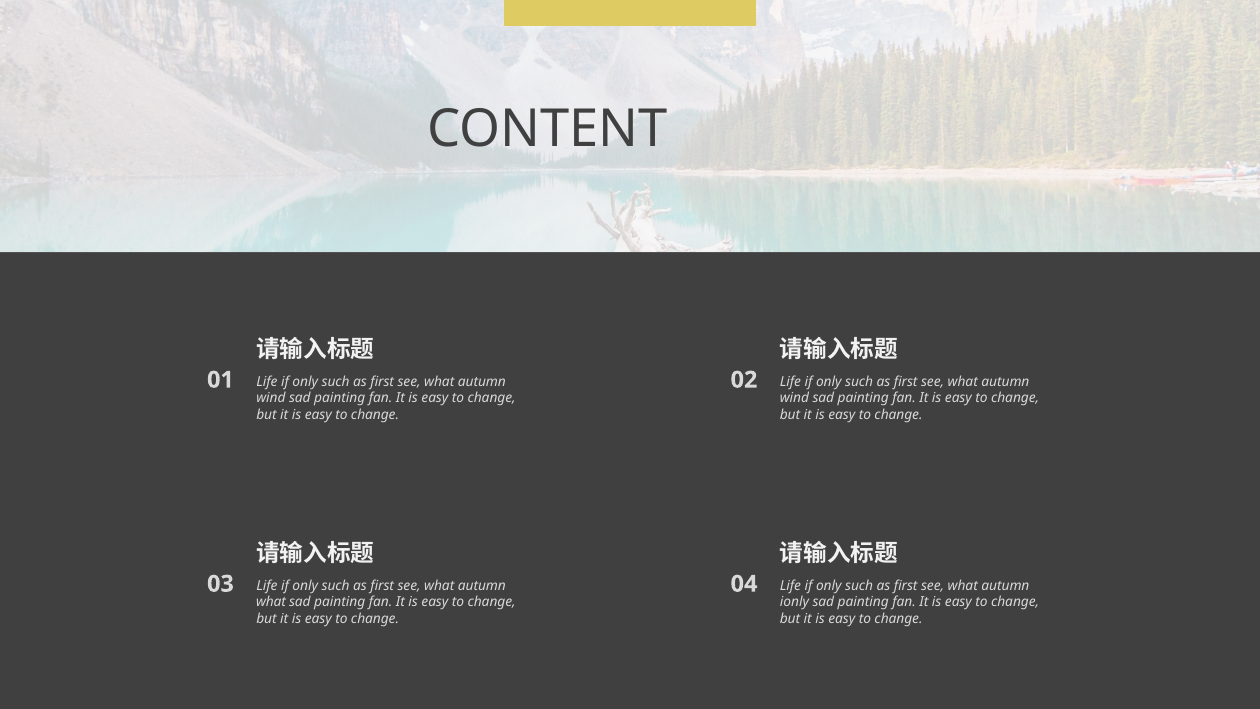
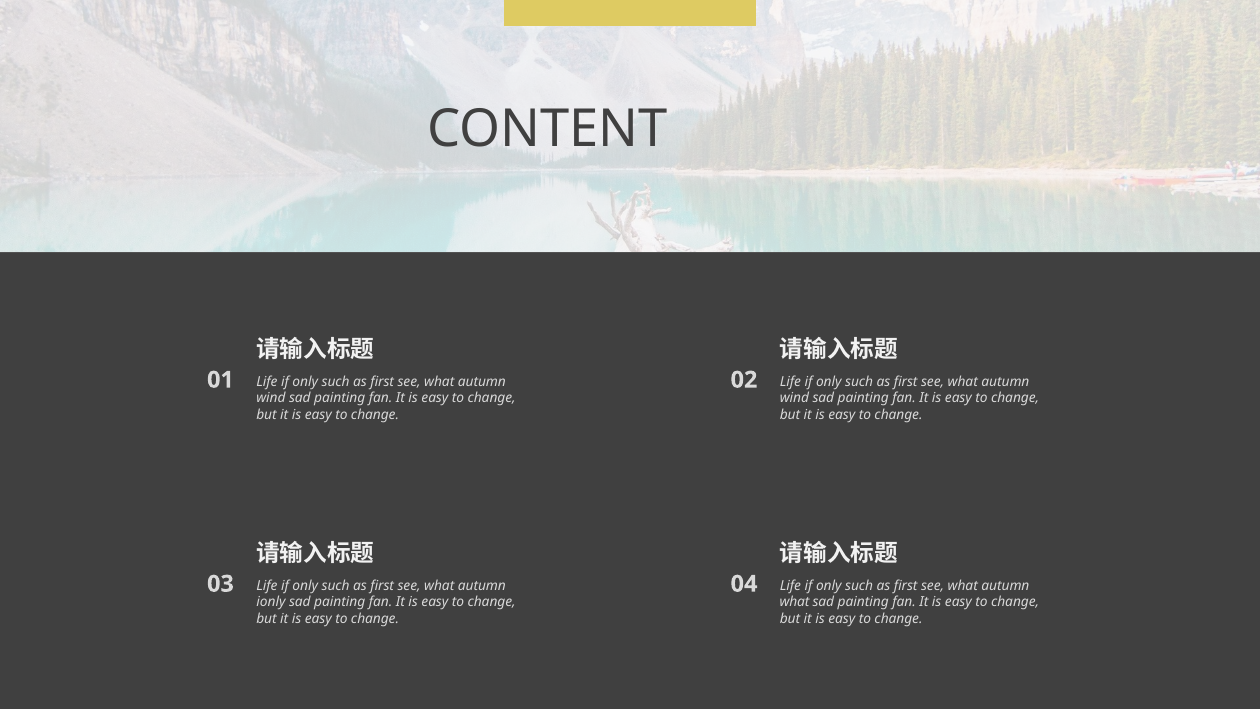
what at (271, 602): what -> ionly
ionly at (794, 602): ionly -> what
